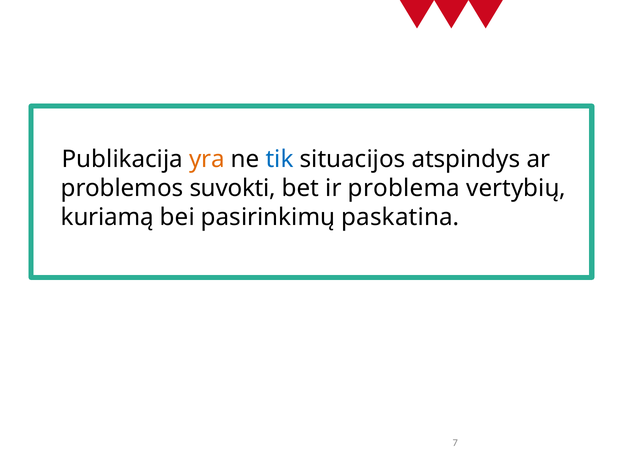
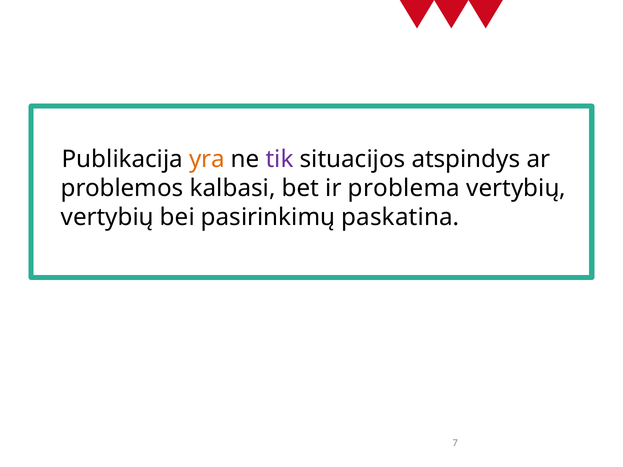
tik colour: blue -> purple
suvokti: suvokti -> kalbasi
kuriamą at (107, 218): kuriamą -> vertybių
